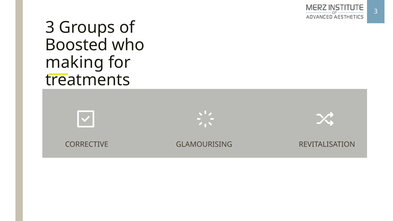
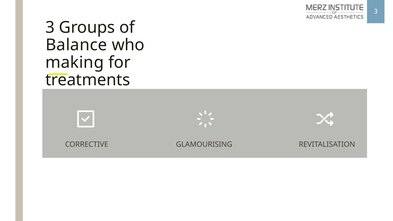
Boosted: Boosted -> Balance
